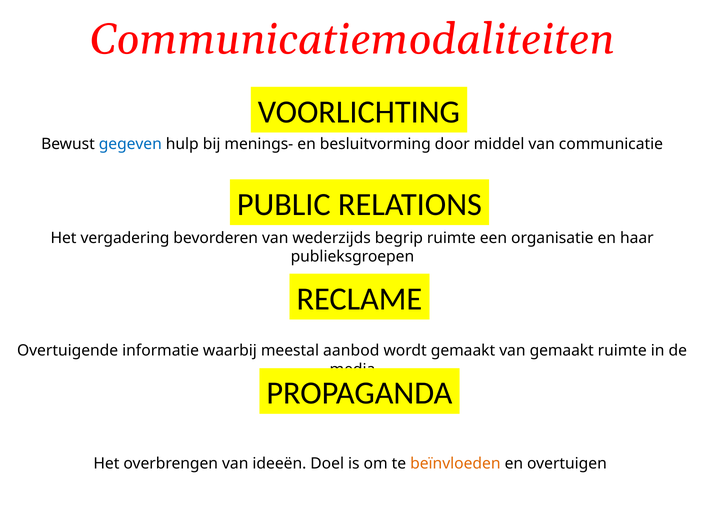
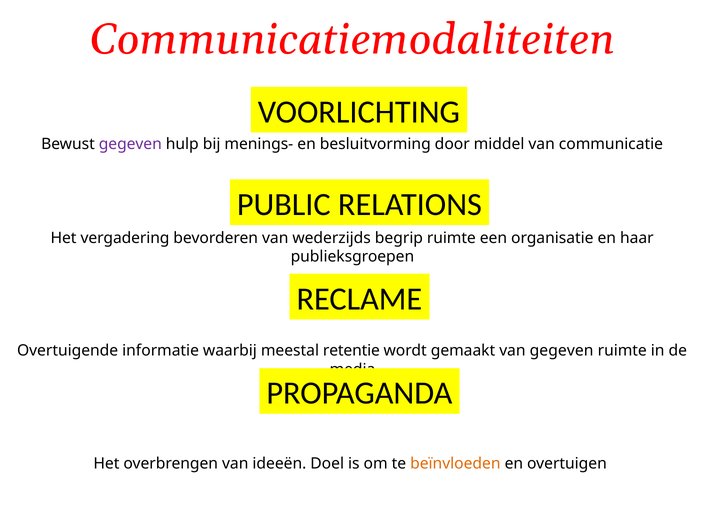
gegeven at (130, 144) colour: blue -> purple
aanbod: aanbod -> retentie
van gemaakt: gemaakt -> gegeven
